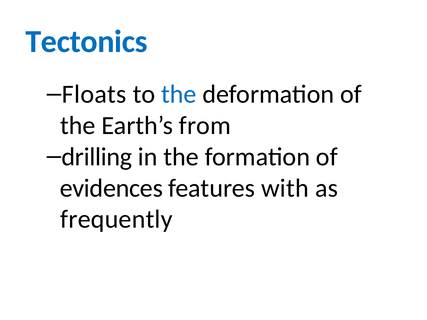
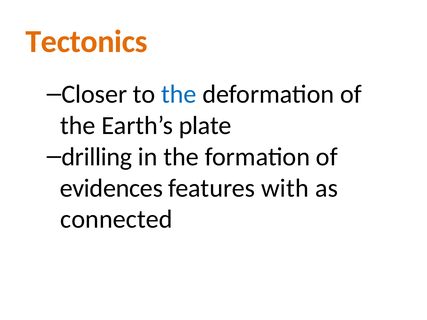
Tectonics colour: blue -> orange
Floats: Floats -> Closer
from: from -> plate
frequently: frequently -> connected
